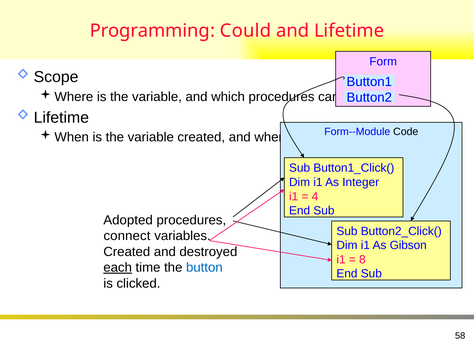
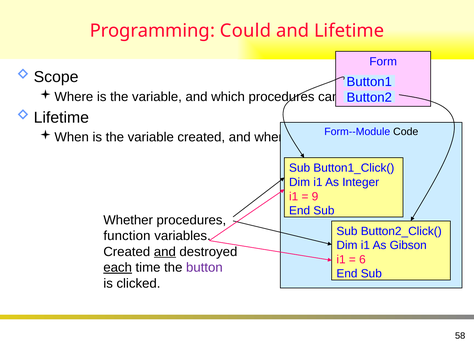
4: 4 -> 9
Adopted: Adopted -> Whether
connect: connect -> function
and at (165, 252) underline: none -> present
8: 8 -> 6
button colour: blue -> purple
